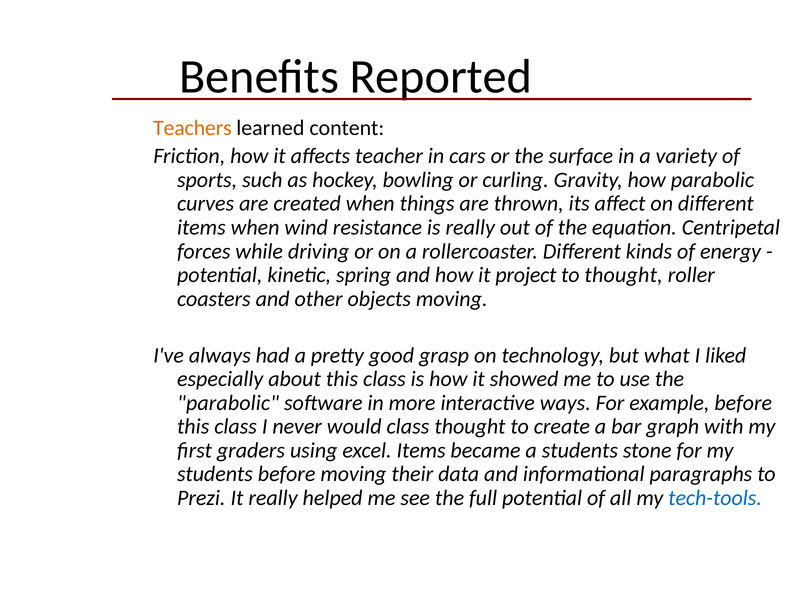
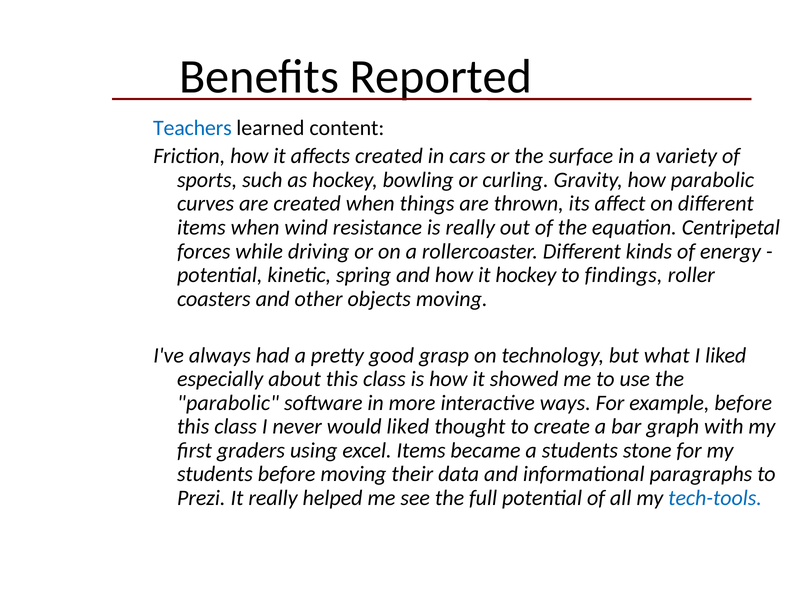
Teachers colour: orange -> blue
affects teacher: teacher -> created
it project: project -> hockey
to thought: thought -> findings
would class: class -> liked
